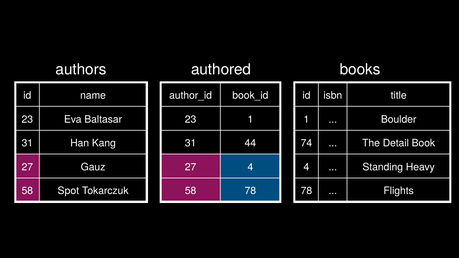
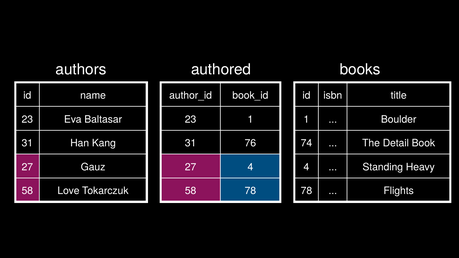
44: 44 -> 76
Spot: Spot -> Love
